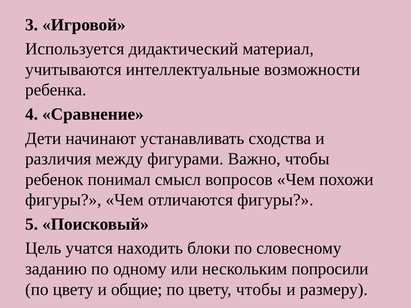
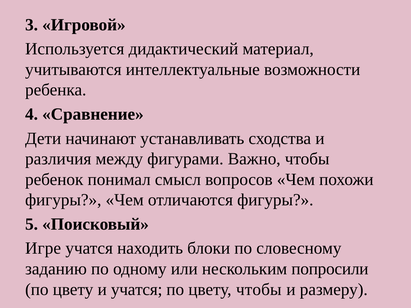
Цель: Цель -> Игре
и общие: общие -> учатся
